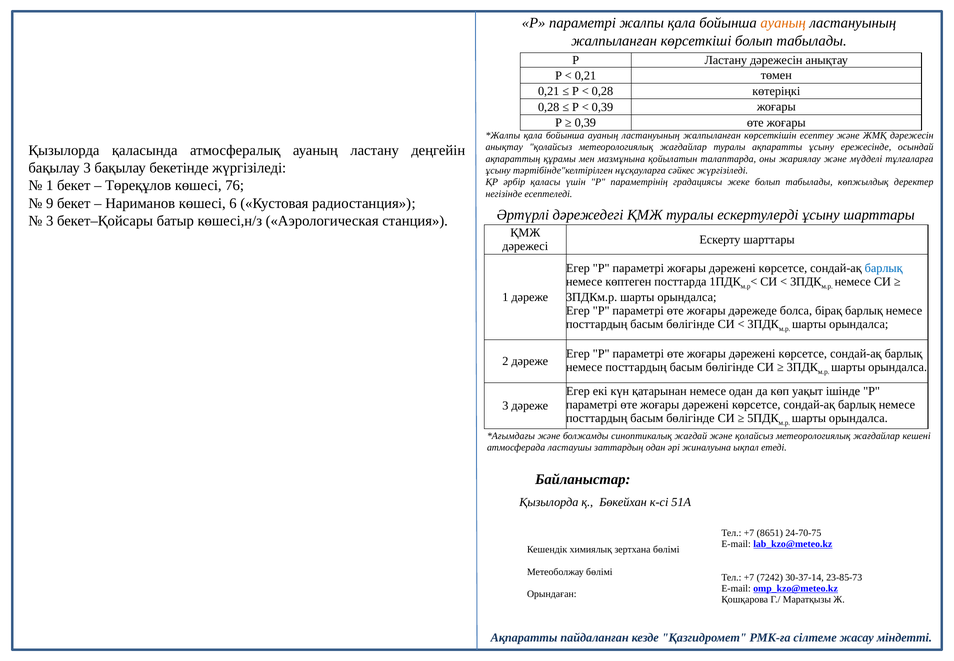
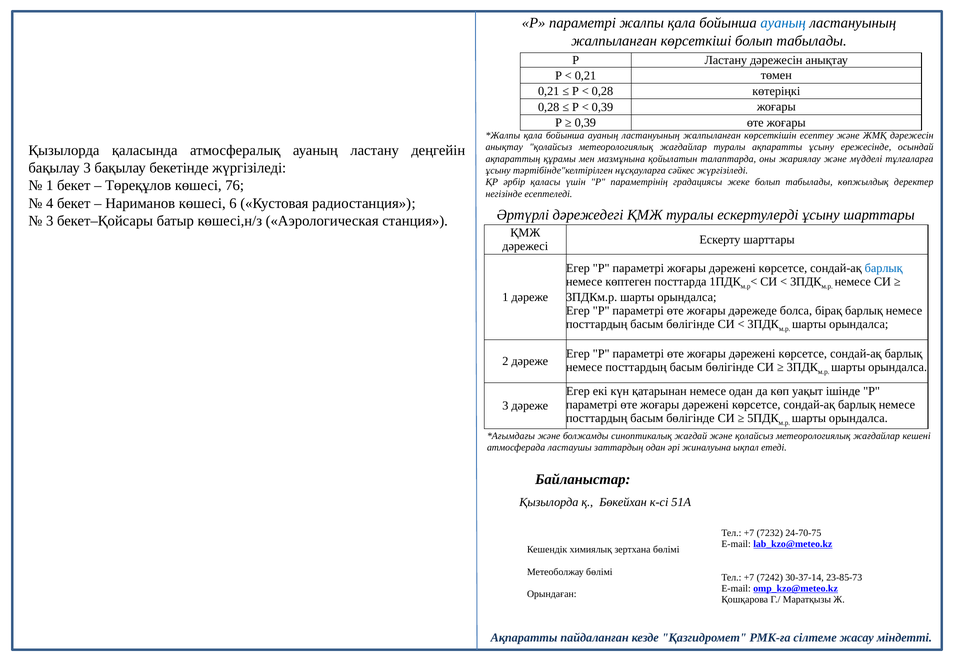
ауаның at (783, 23) colour: orange -> blue
9: 9 -> 4
8651: 8651 -> 7232
